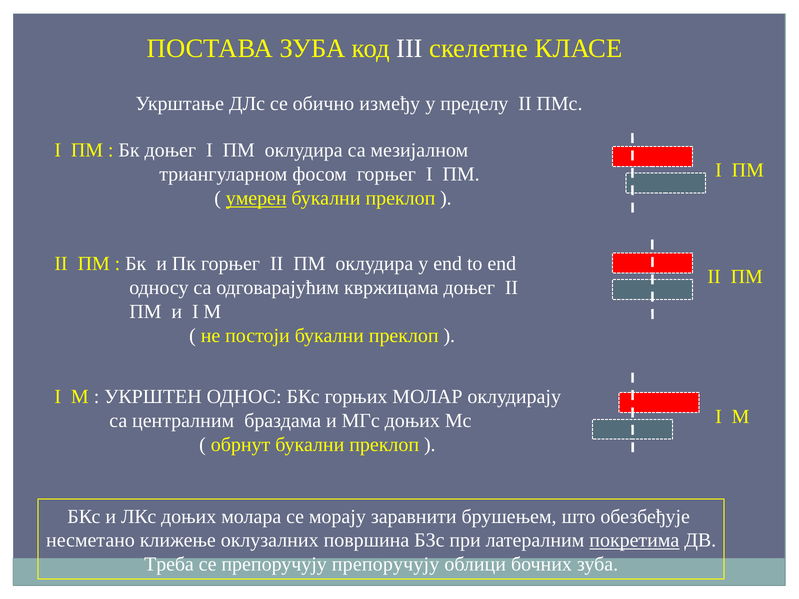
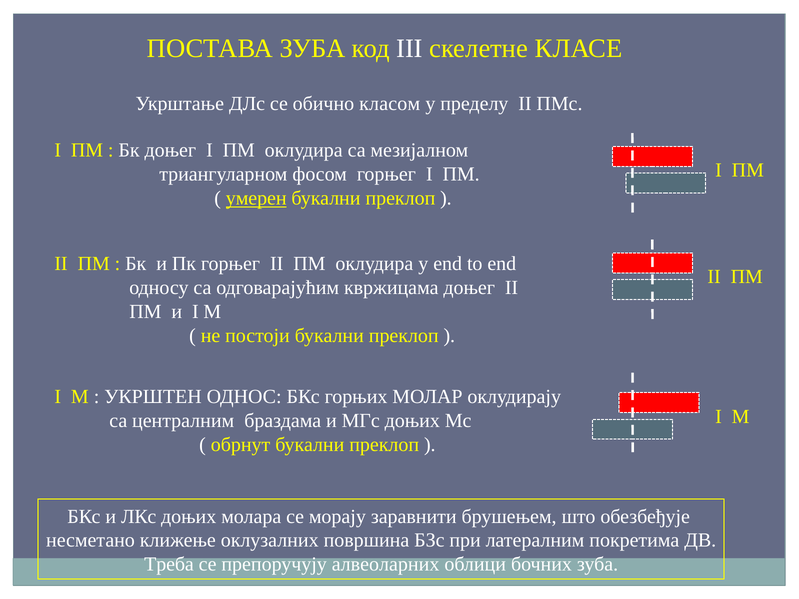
између: између -> класом
покретима underline: present -> none
препоручују препоручују: препоручују -> алвеоларних
